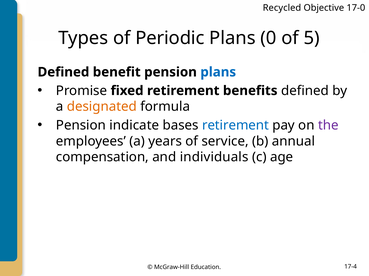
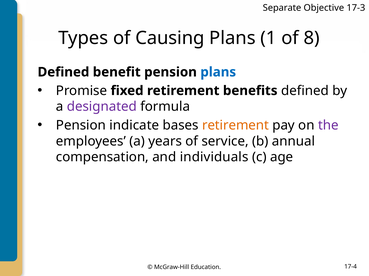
Recycled: Recycled -> Separate
17-0: 17-0 -> 17-3
Periodic: Periodic -> Causing
0: 0 -> 1
5: 5 -> 8
designated colour: orange -> purple
retirement at (235, 126) colour: blue -> orange
